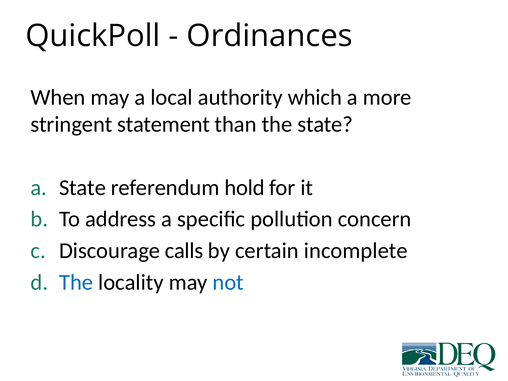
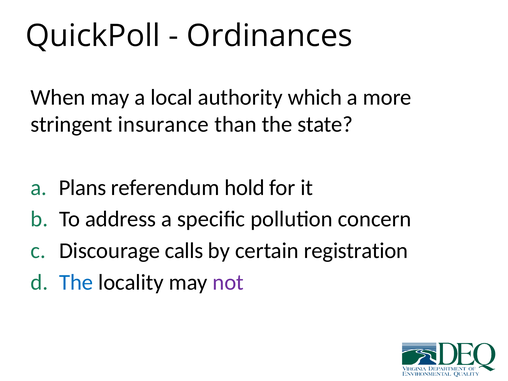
statement: statement -> insurance
a State: State -> Plans
incomplete: incomplete -> registration
not colour: blue -> purple
